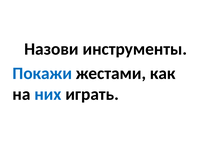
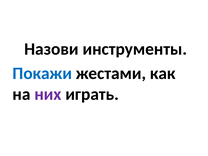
них colour: blue -> purple
